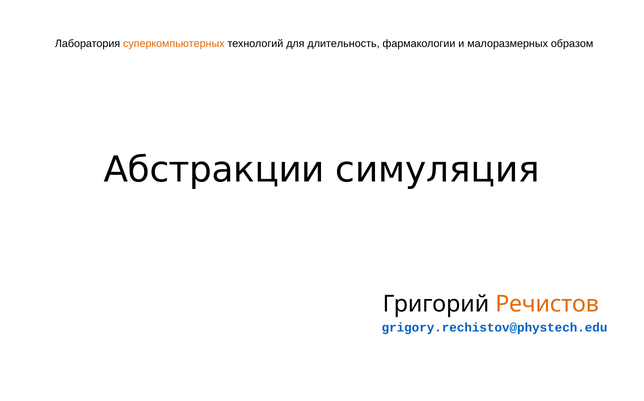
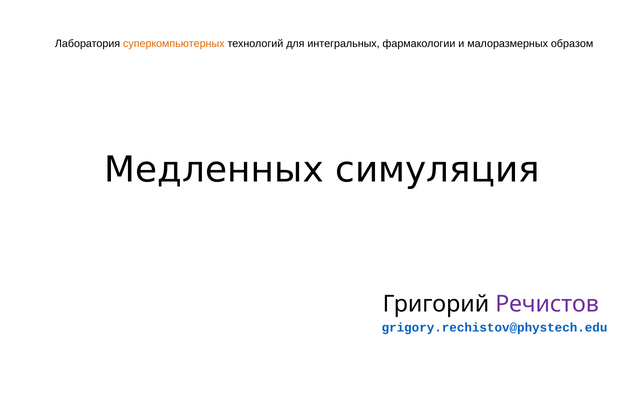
длительность: длительность -> интегральных
Абстракции: Абстракции -> Медленных
Речистов colour: orange -> purple
